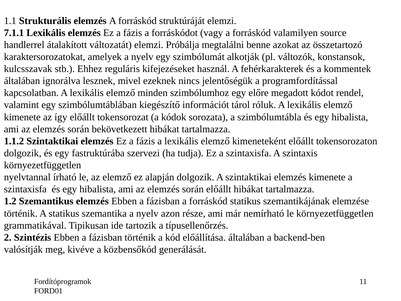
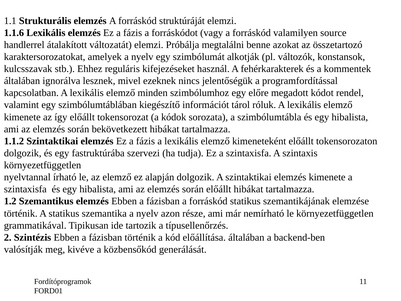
7.1.1: 7.1.1 -> 1.1.6
